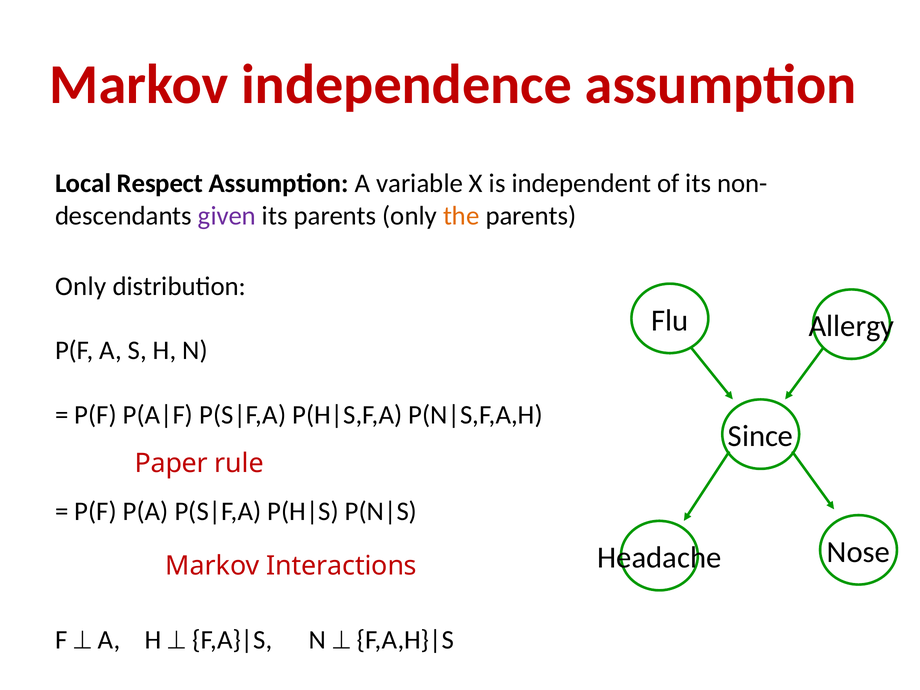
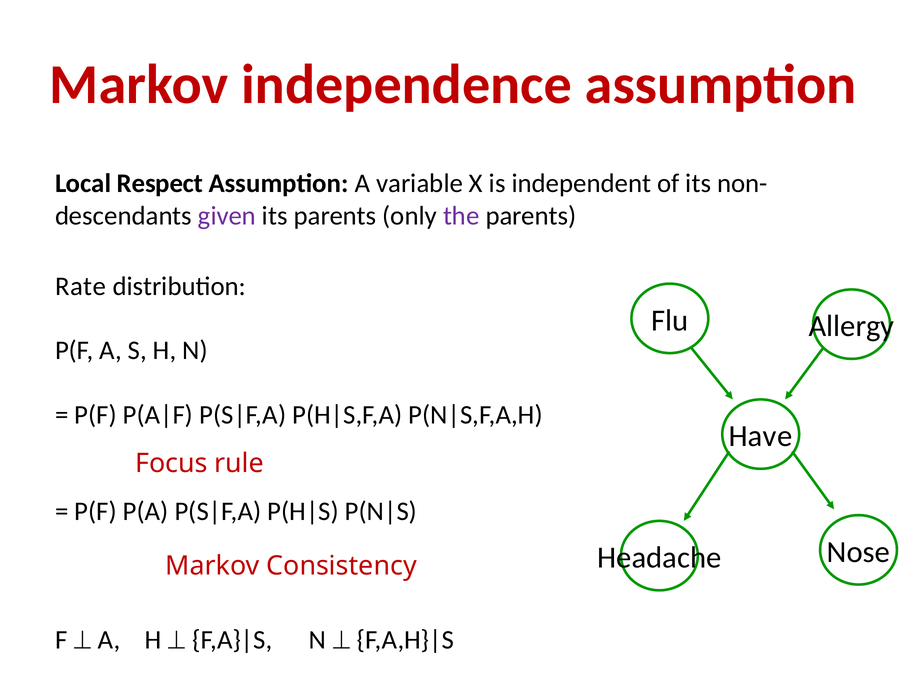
the colour: orange -> purple
Only at (81, 286): Only -> Rate
Since: Since -> Have
Paper: Paper -> Focus
Interactions: Interactions -> Consistency
